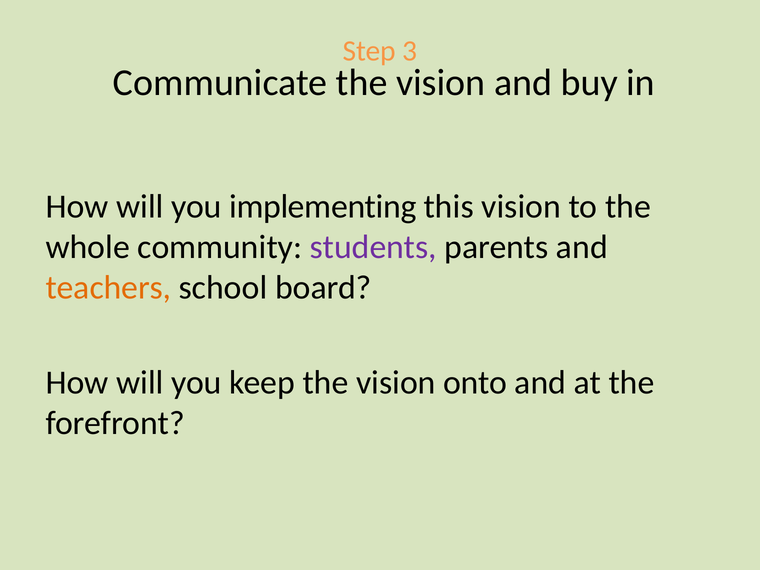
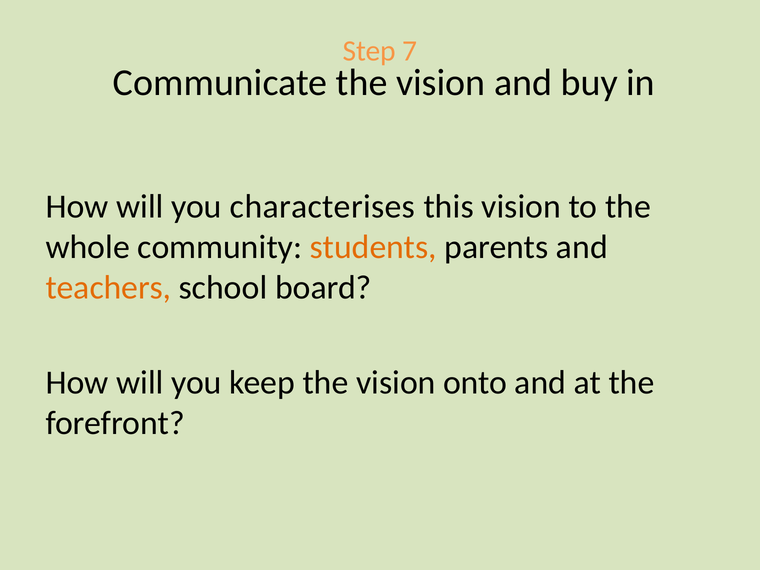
3: 3 -> 7
implementing: implementing -> characterises
students colour: purple -> orange
